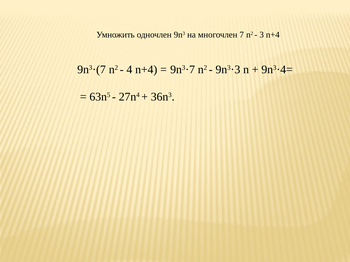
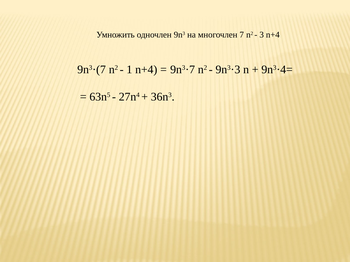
4: 4 -> 1
